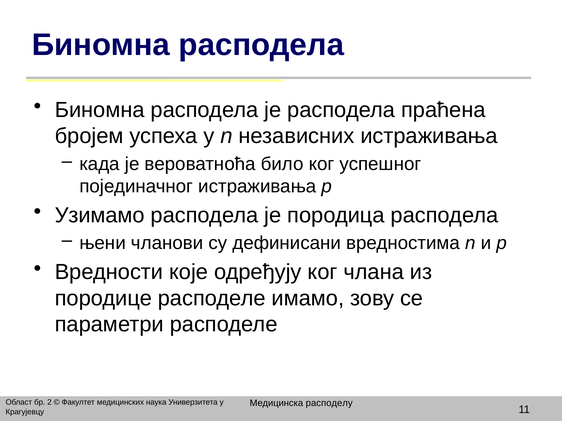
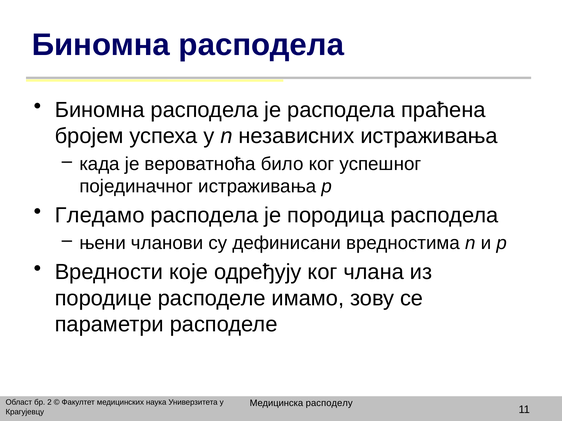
Узимамо: Узимамо -> Гледамо
